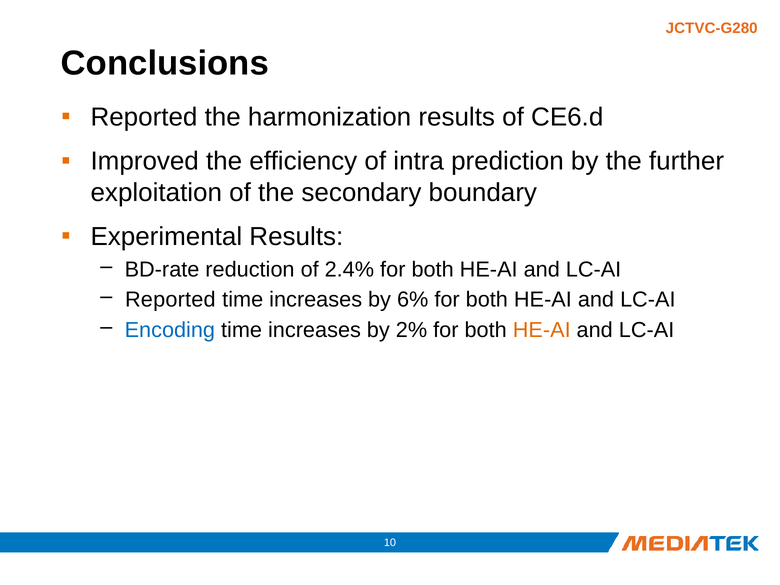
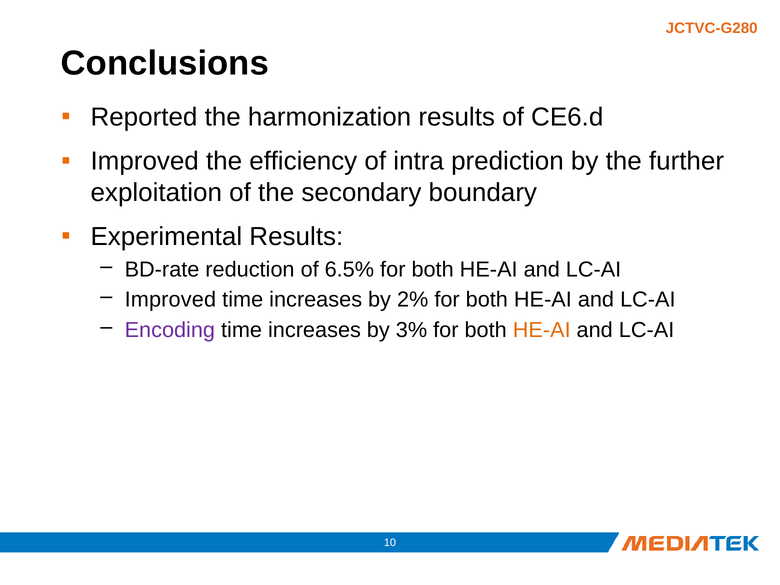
2.4%: 2.4% -> 6.5%
Reported at (170, 300): Reported -> Improved
6%: 6% -> 2%
Encoding colour: blue -> purple
2%: 2% -> 3%
